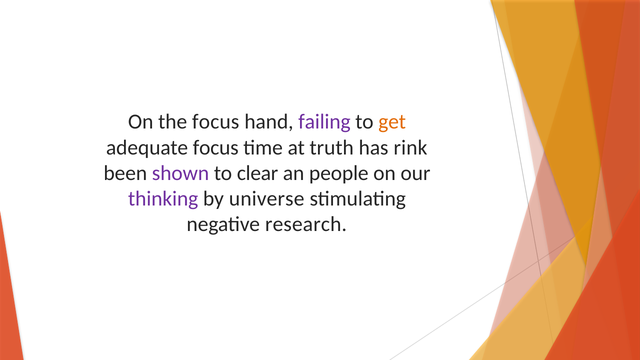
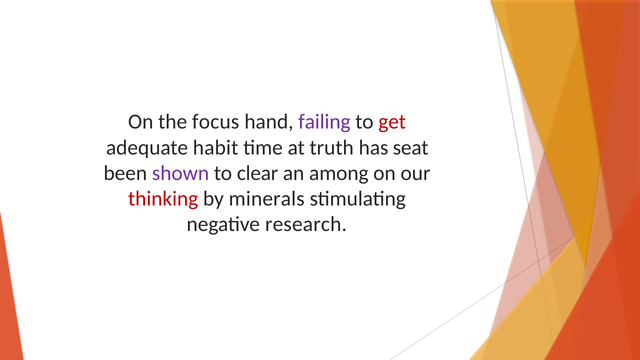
get colour: orange -> red
adequate focus: focus -> habit
rink: rink -> seat
people: people -> among
thinking colour: purple -> red
universe: universe -> minerals
